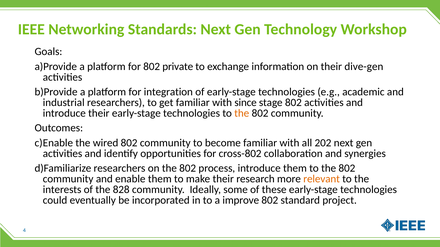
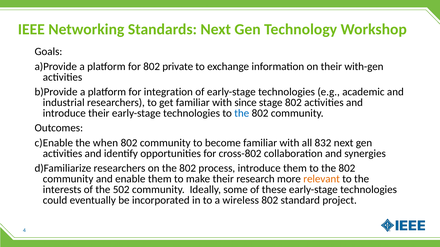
dive-gen: dive-gen -> with-gen
the at (242, 113) colour: orange -> blue
wired: wired -> when
202: 202 -> 832
828: 828 -> 502
improve: improve -> wireless
